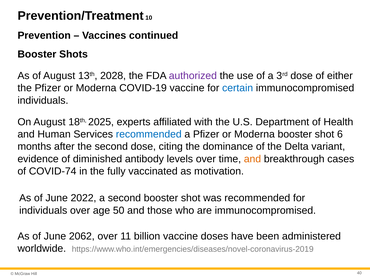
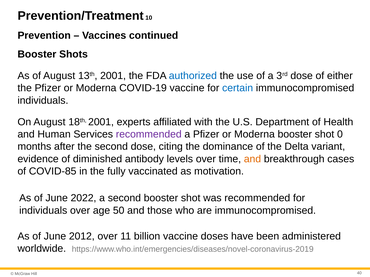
13th 2028: 2028 -> 2001
authorized colour: purple -> blue
18th 2025: 2025 -> 2001
recommended at (149, 135) colour: blue -> purple
6: 6 -> 0
COVID-74: COVID-74 -> COVID-85
2062: 2062 -> 2012
